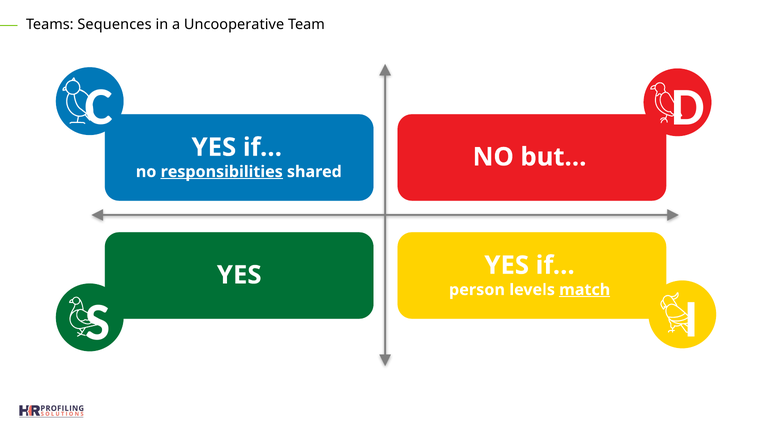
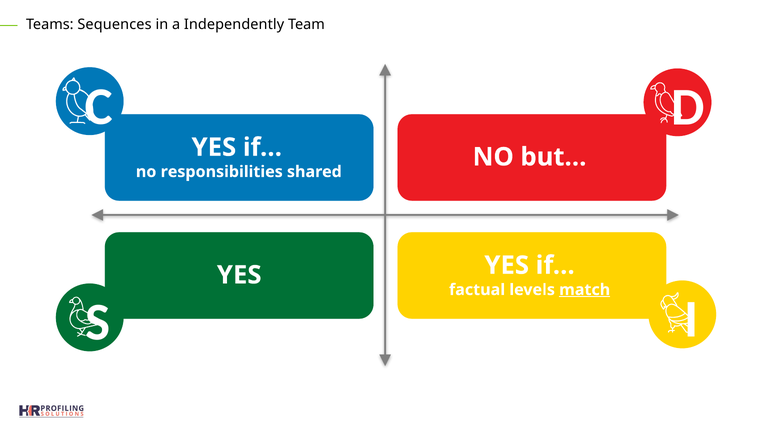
Uncooperative: Uncooperative -> Independently
responsibilities underline: present -> none
person: person -> factual
